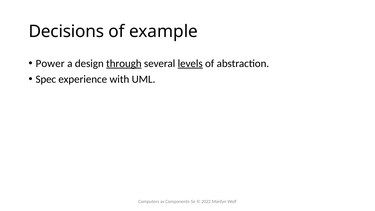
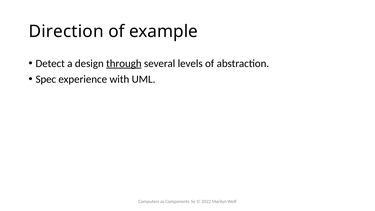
Decisions: Decisions -> Direction
Power: Power -> Detect
levels underline: present -> none
